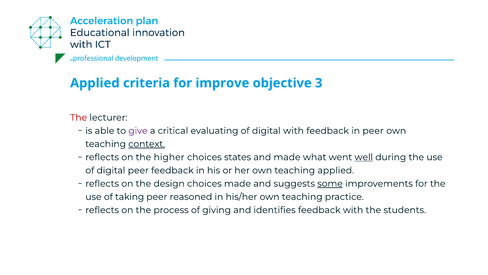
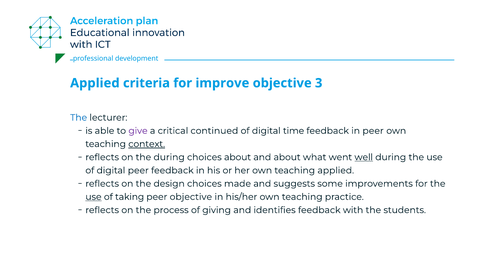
The at (79, 117) colour: red -> blue
evaluating: evaluating -> continued
digital with: with -> time
the higher: higher -> during
choices states: states -> about
and made: made -> about
some underline: present -> none
use at (93, 196) underline: none -> present
peer reasoned: reasoned -> objective
